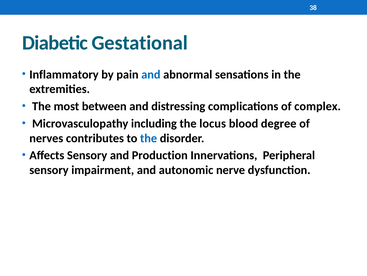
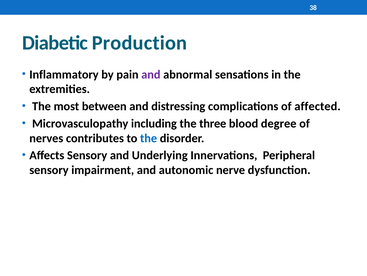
Gestational: Gestational -> Production
and at (151, 74) colour: blue -> purple
complex: complex -> affected
locus: locus -> three
Production: Production -> Underlying
